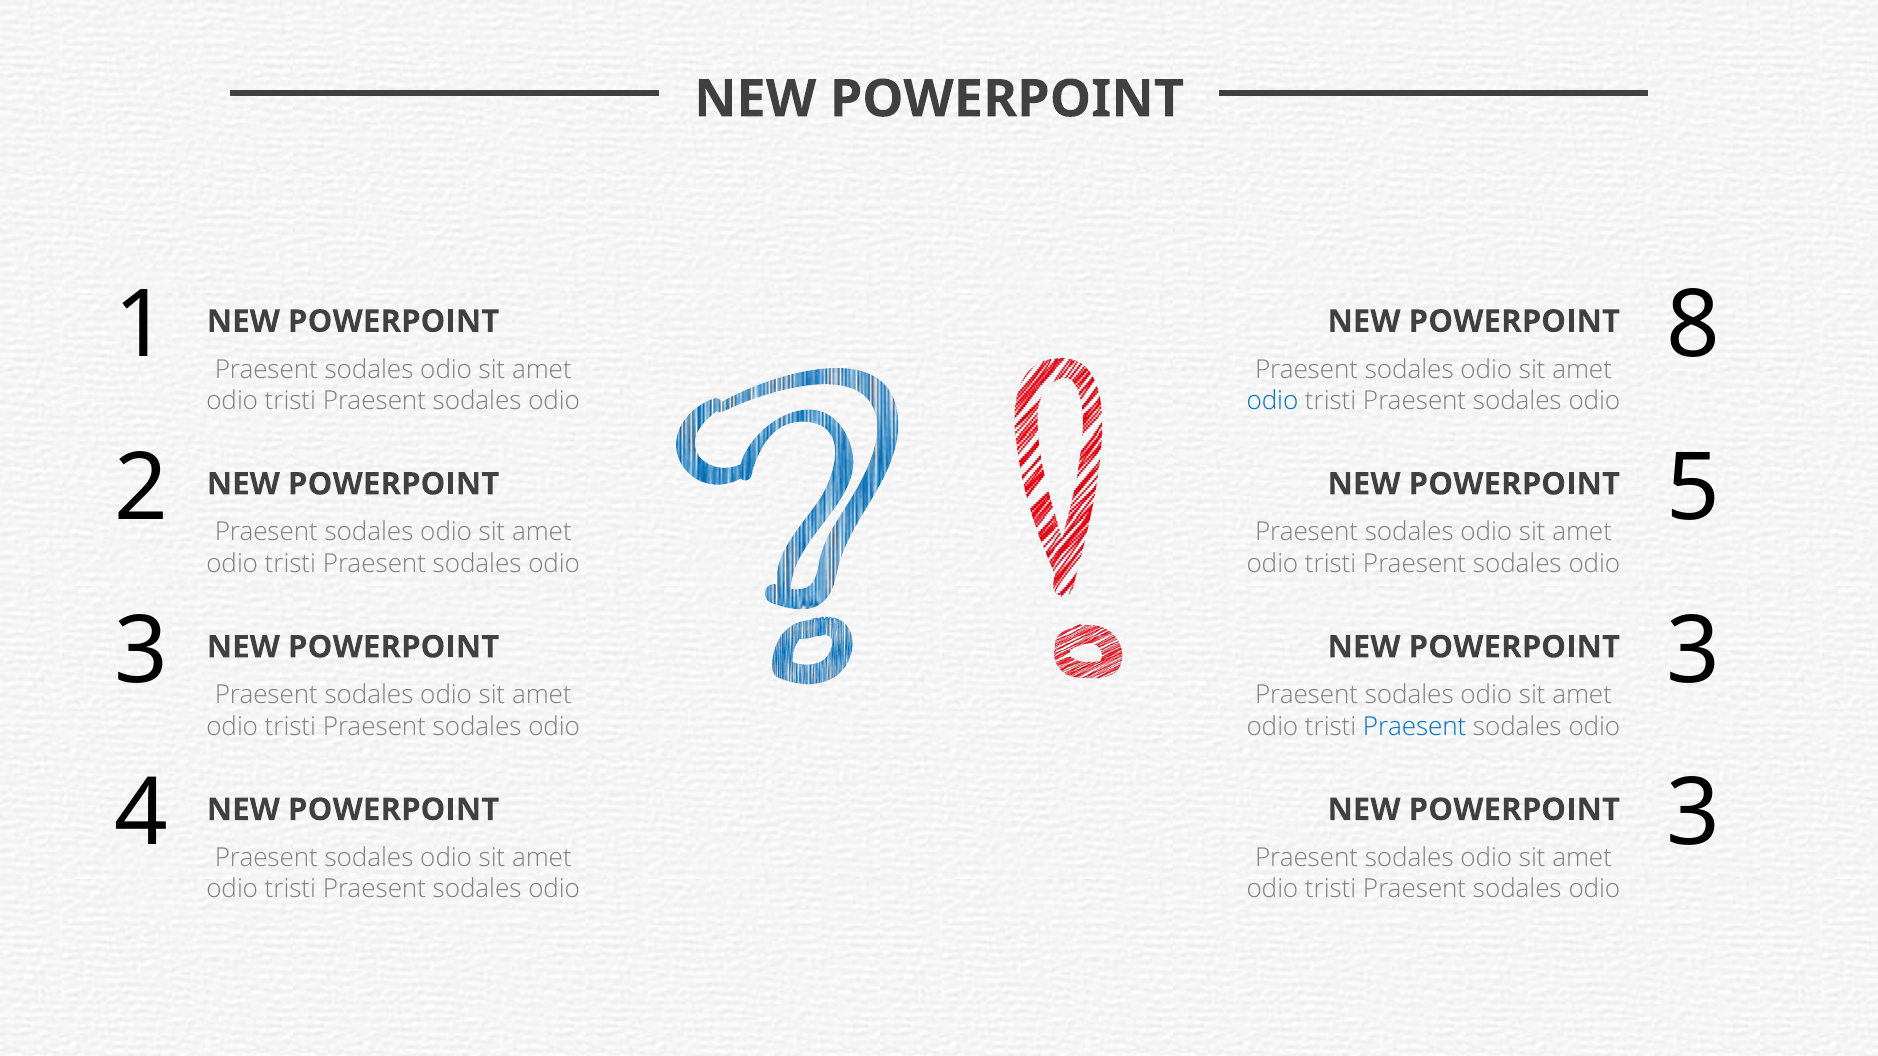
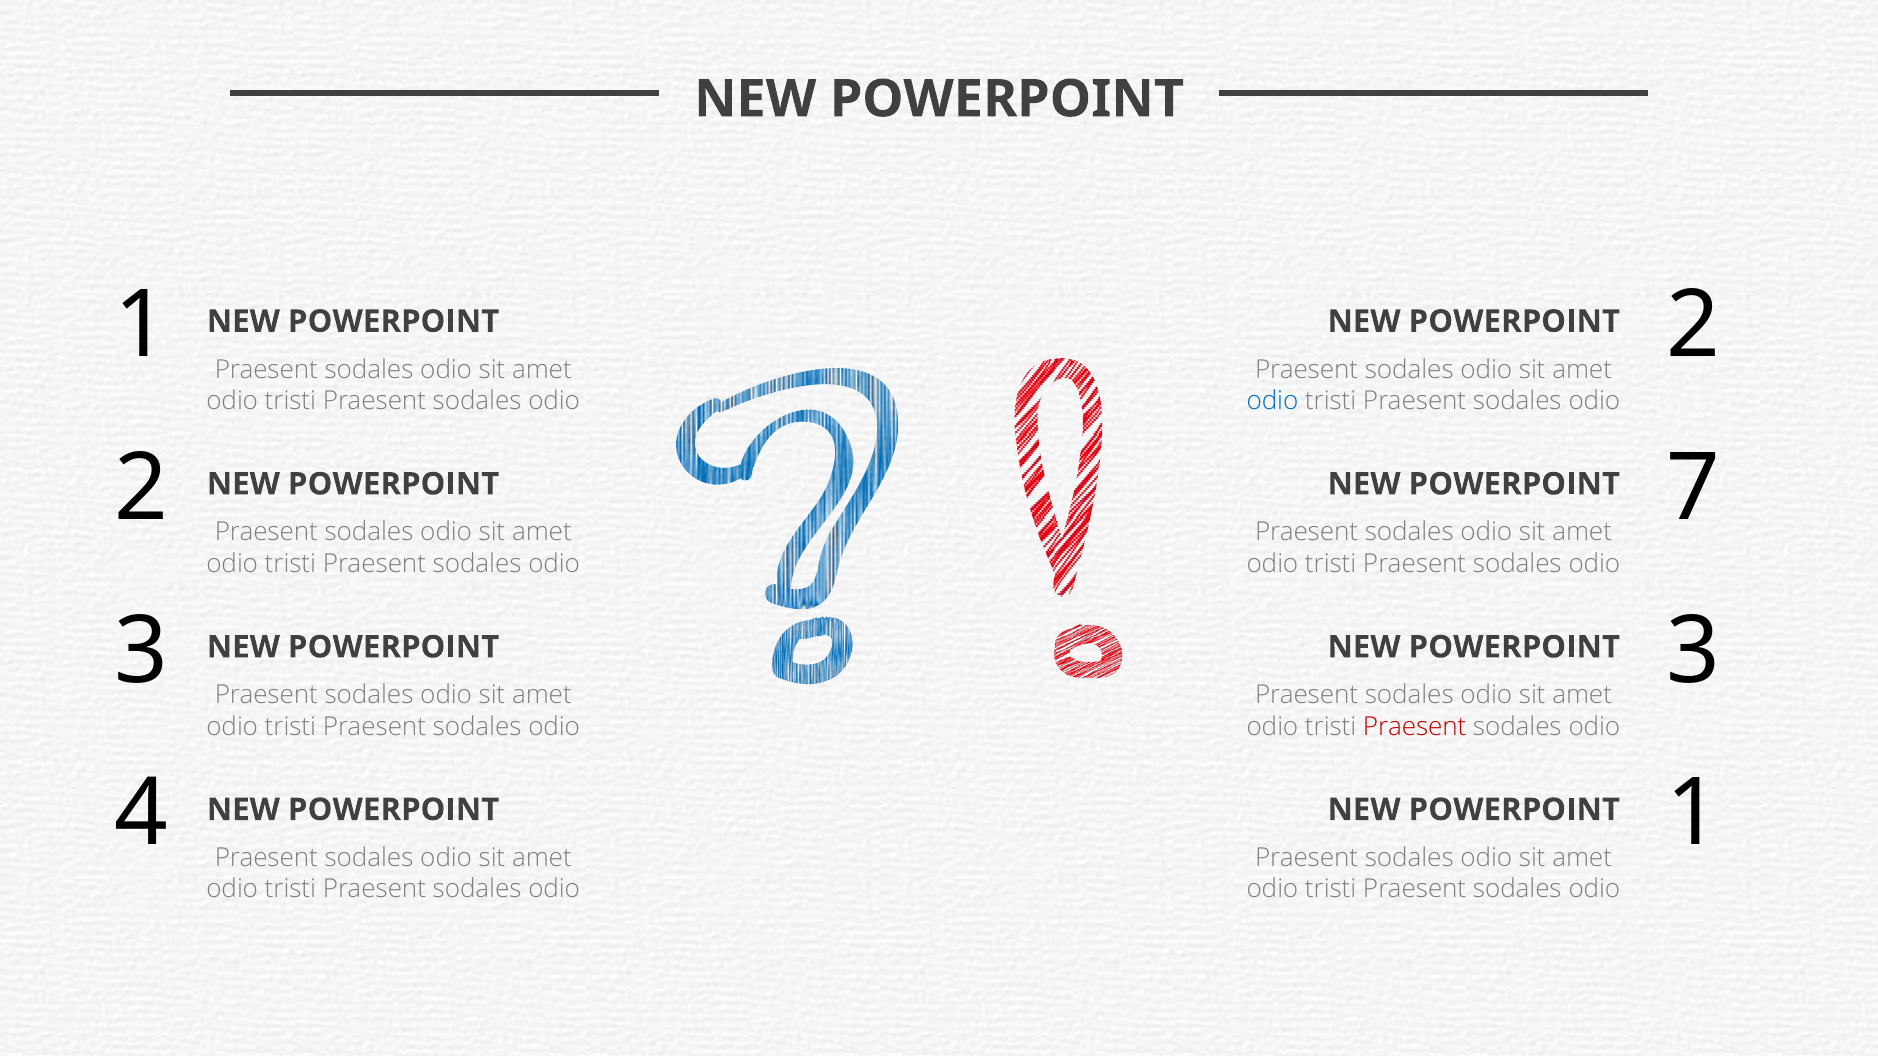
8 at (1693, 326): 8 -> 2
5: 5 -> 7
Praesent at (1415, 727) colour: blue -> red
3 at (1693, 814): 3 -> 1
